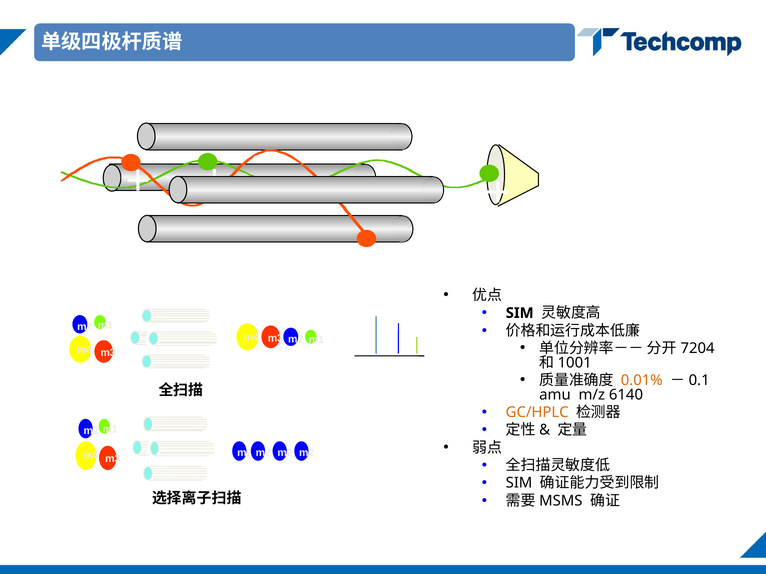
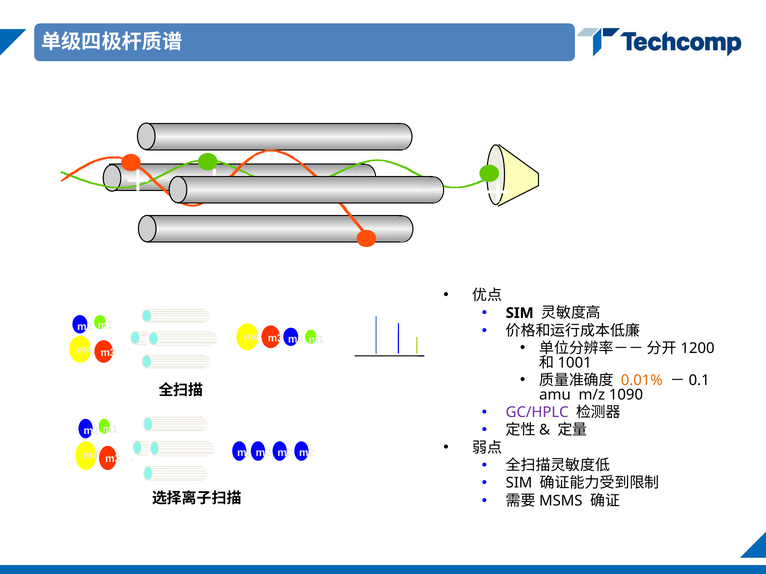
7204: 7204 -> 1200
6140: 6140 -> 1090
GC/HPLC colour: orange -> purple
